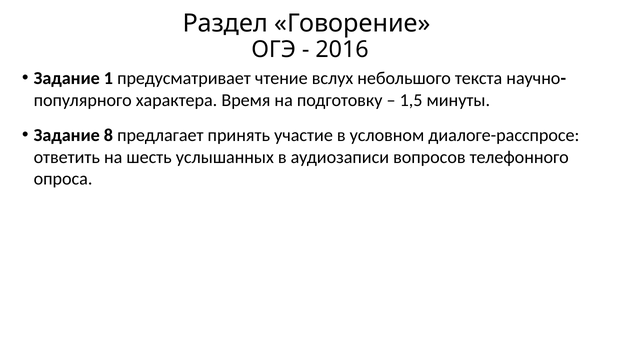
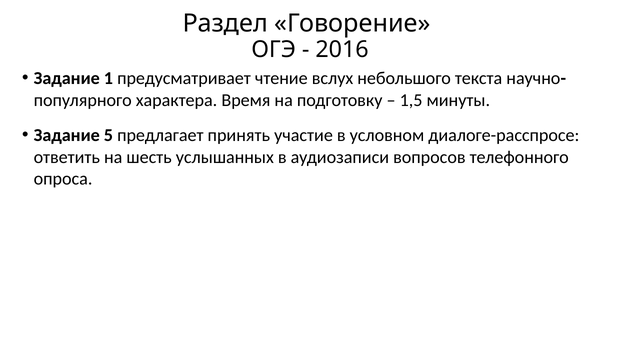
8: 8 -> 5
